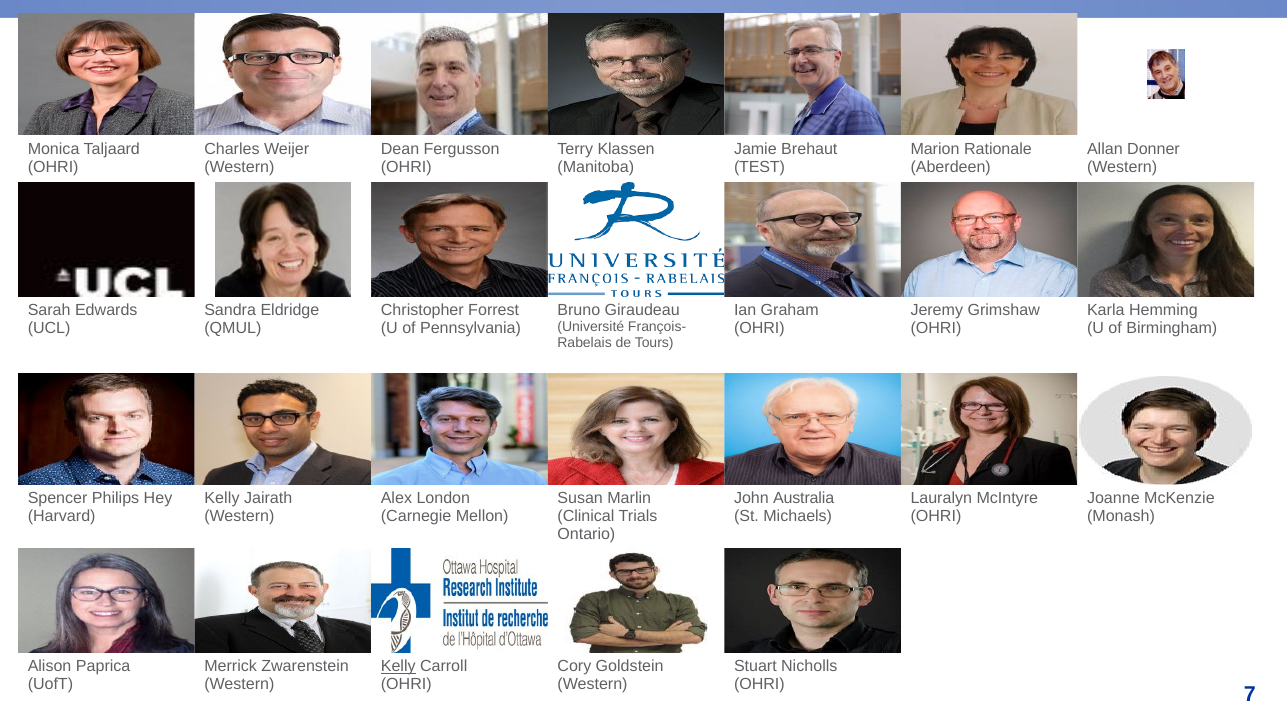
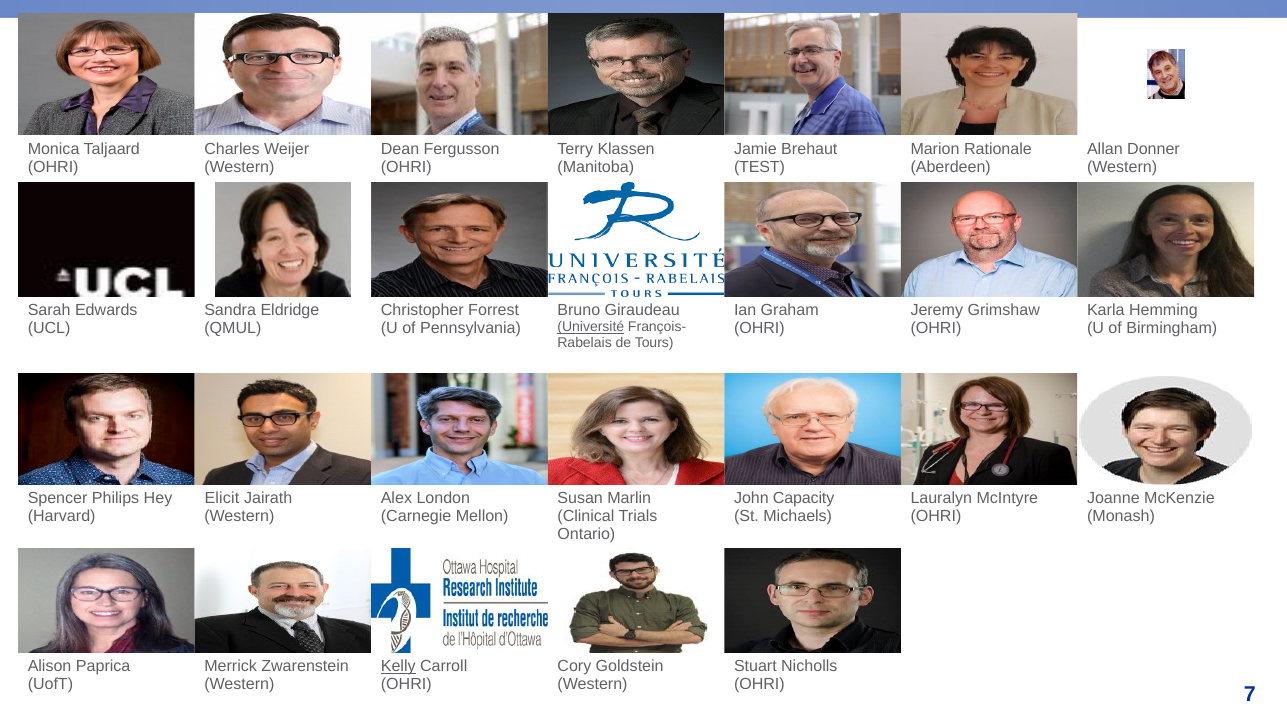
Université underline: none -> present
Kelly at (222, 499): Kelly -> Elicit
Australia: Australia -> Capacity
